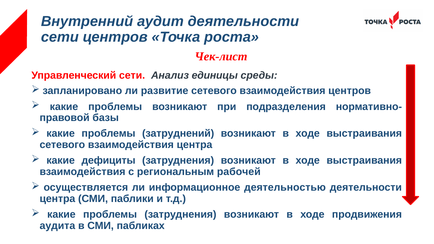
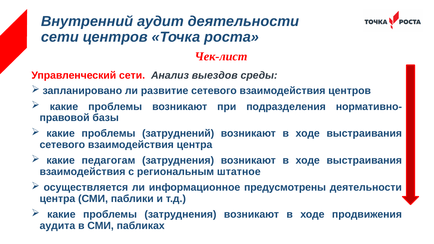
единицы: единицы -> выездов
дефициты: дефициты -> педагогам
рабочей: рабочей -> штатное
деятельностью: деятельностью -> предусмотрены
